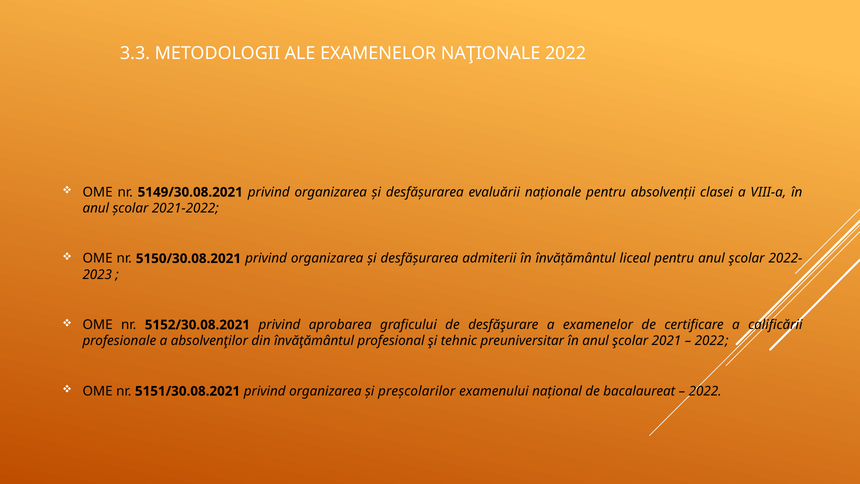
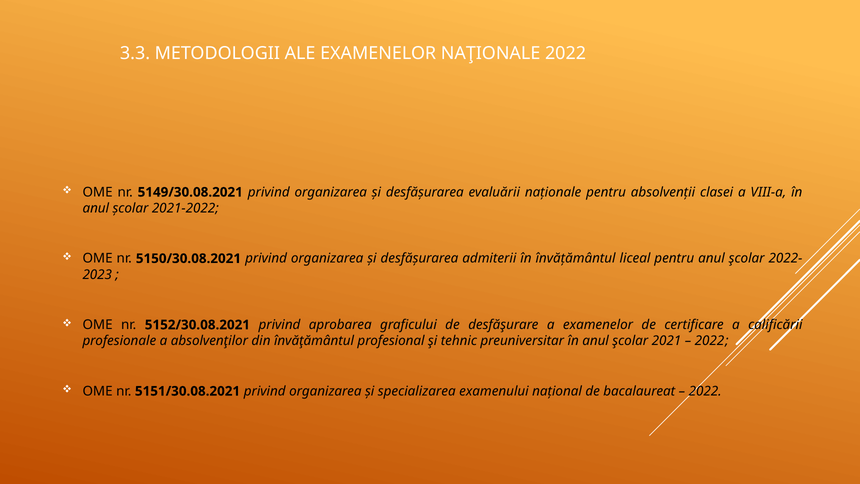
preșcolarilor: preșcolarilor -> specializarea
